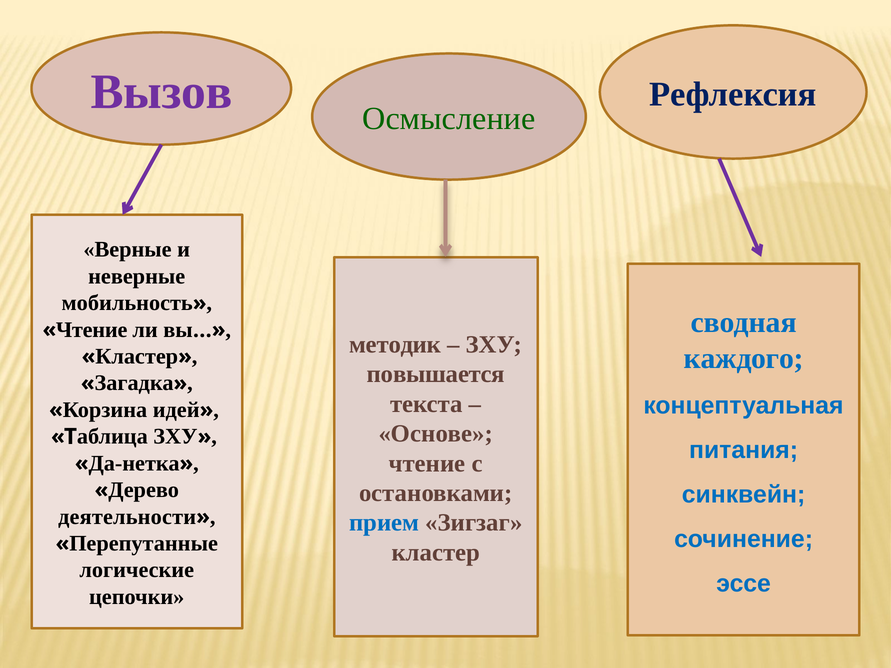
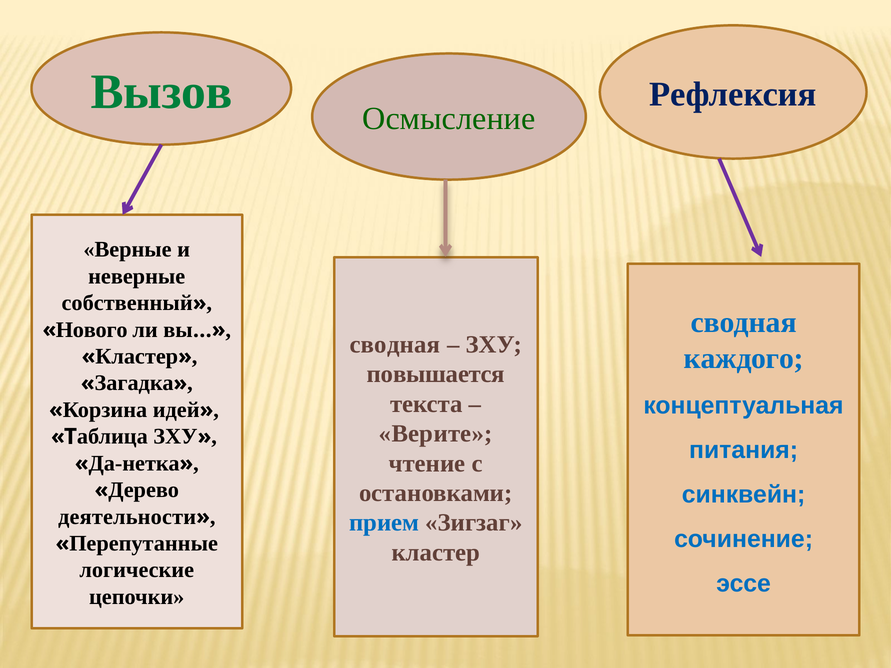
Вызов colour: purple -> green
мобильность: мобильность -> собственный
Чтение at (92, 330): Чтение -> Нового
методик at (395, 345): методик -> сводная
Основе: Основе -> Верите
